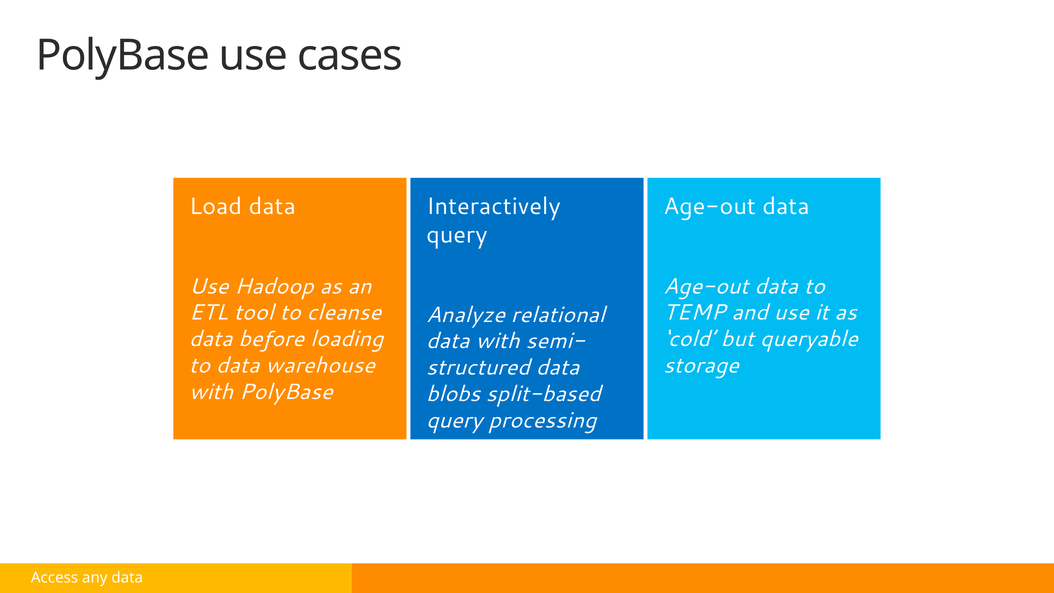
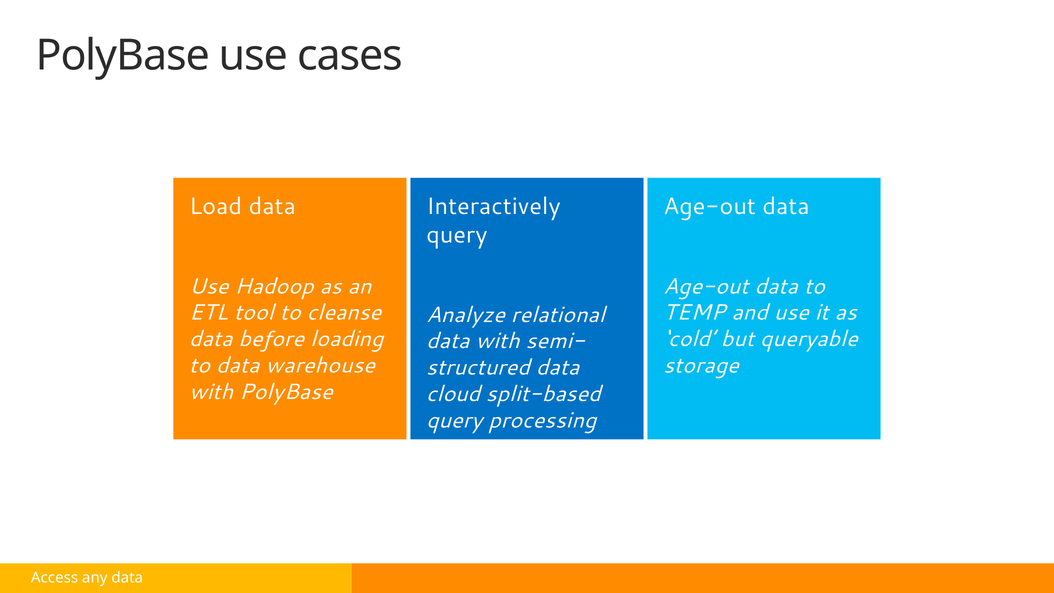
blobs: blobs -> cloud
